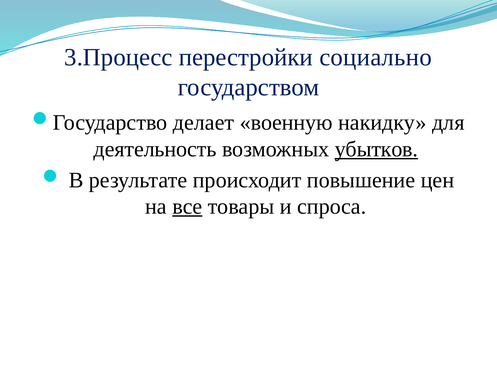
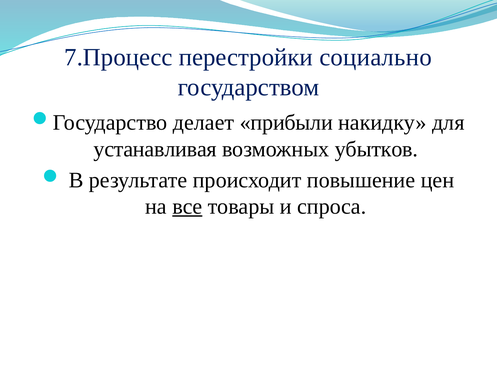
3.Процесс: 3.Процесс -> 7.Процесс
военную: военную -> прибыли
деятельность: деятельность -> устанавливая
убытков underline: present -> none
